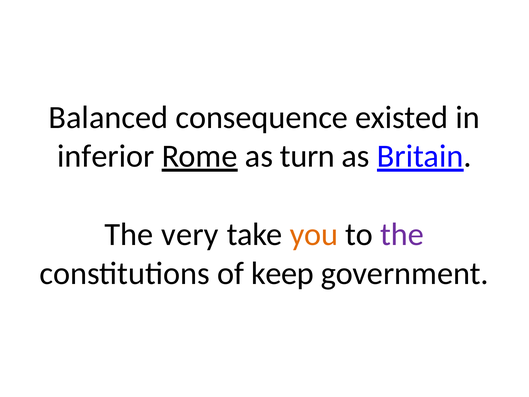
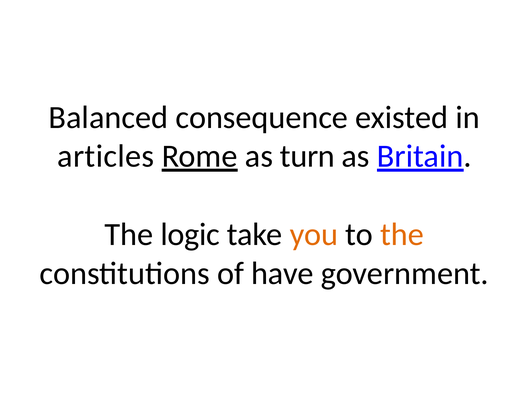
inferior: inferior -> articles
very: very -> logic
the at (402, 234) colour: purple -> orange
keep: keep -> have
